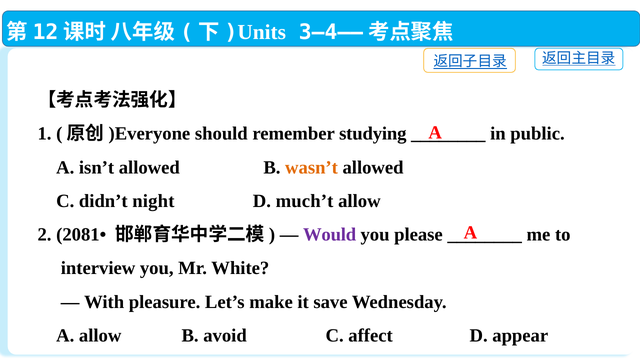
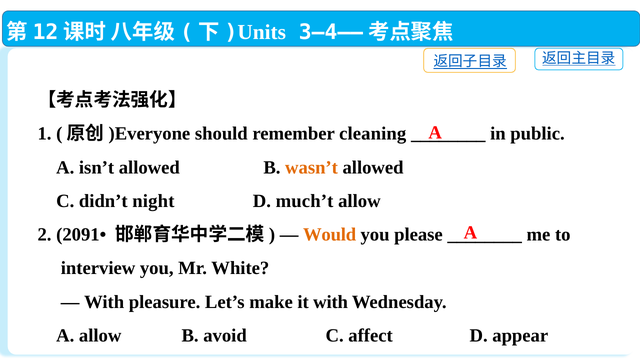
studying: studying -> cleaning
2081•: 2081• -> 2091•
Would colour: purple -> orange
it save: save -> with
